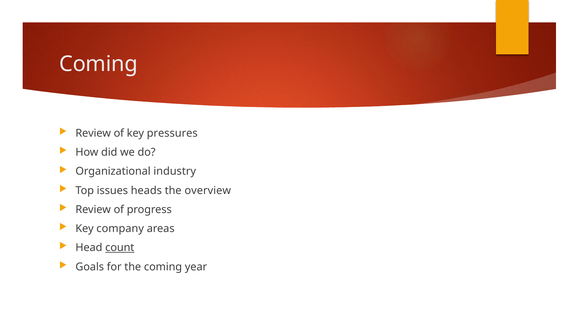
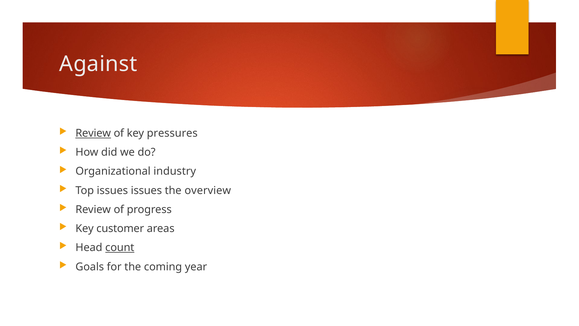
Coming at (98, 64): Coming -> Against
Review at (93, 133) underline: none -> present
issues heads: heads -> issues
company: company -> customer
